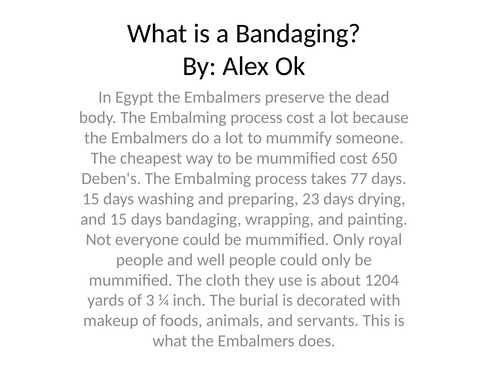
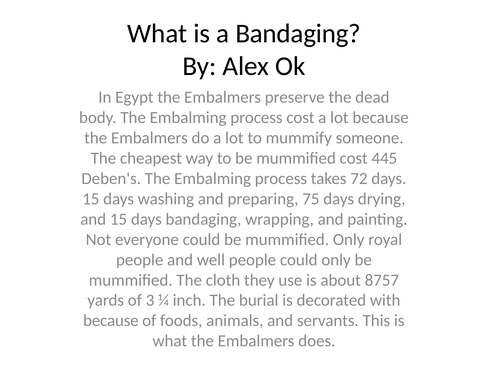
650: 650 -> 445
77: 77 -> 72
23: 23 -> 75
1204: 1204 -> 8757
makeup at (111, 321): makeup -> because
